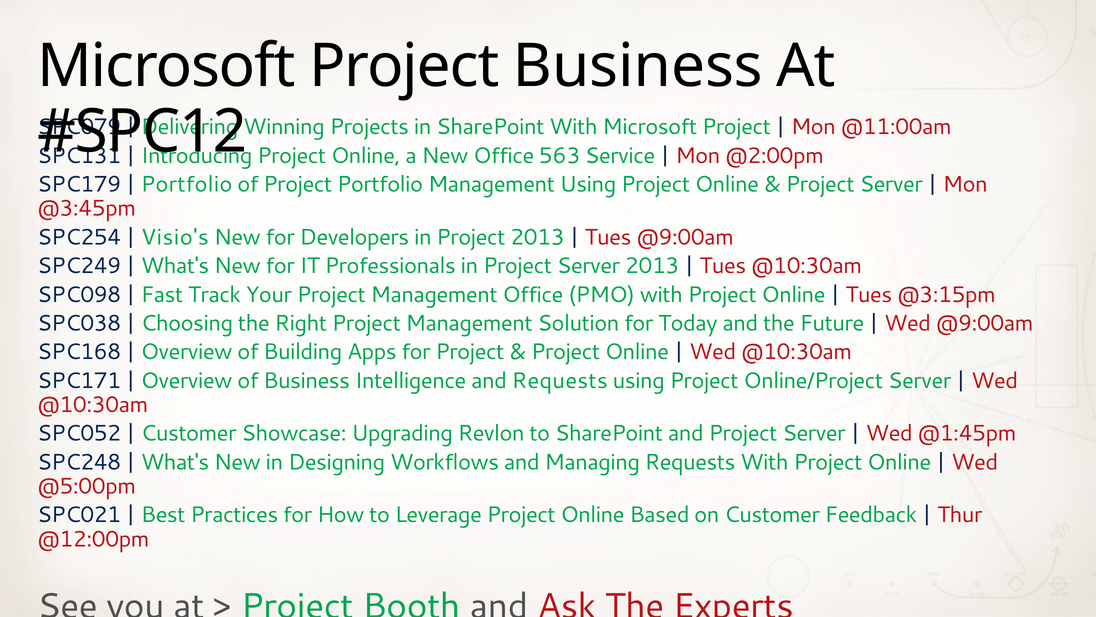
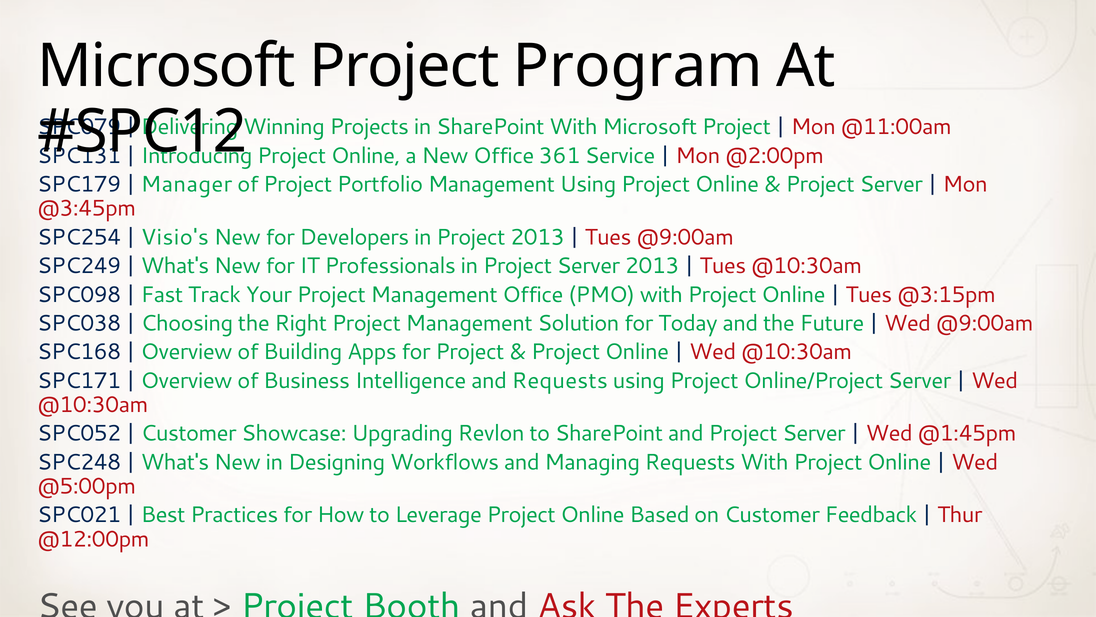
Project Business: Business -> Program
563: 563 -> 361
Portfolio at (187, 184): Portfolio -> Manager
